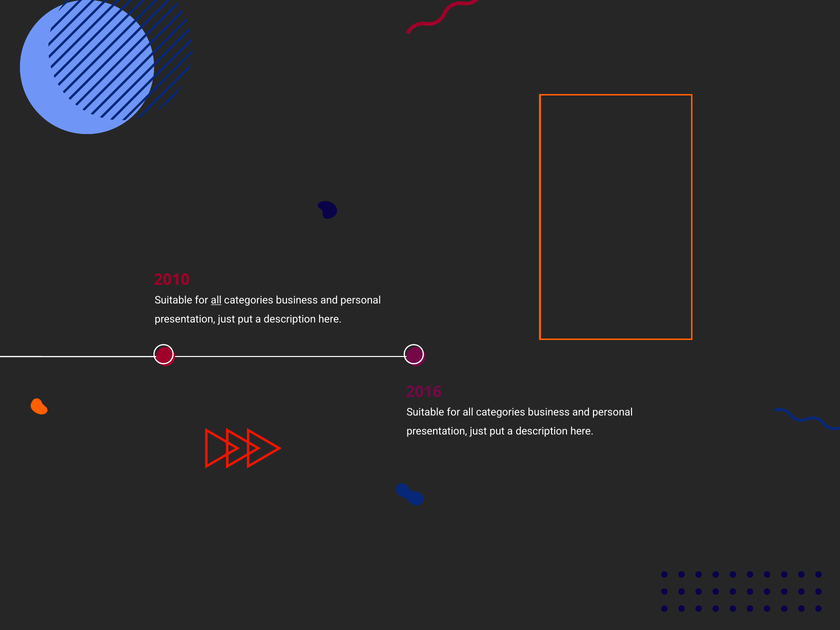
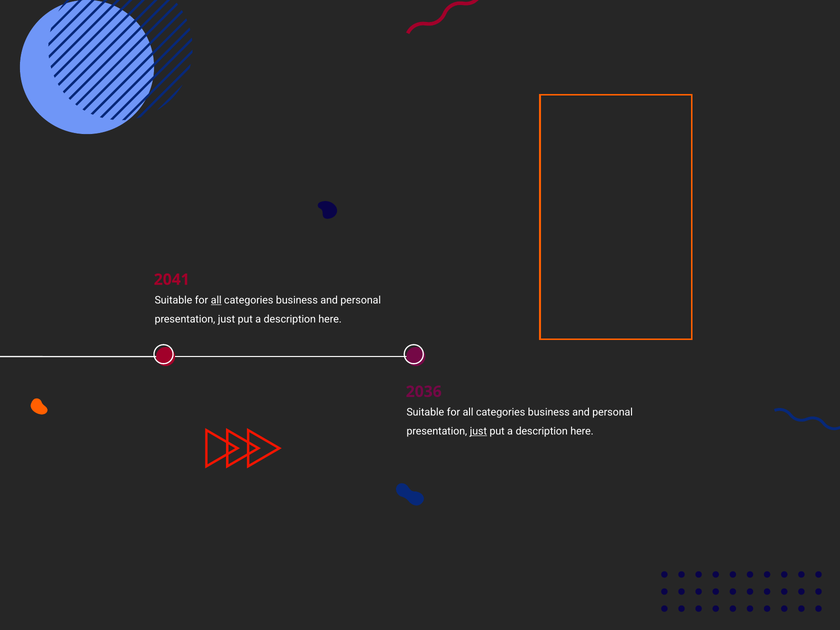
2010: 2010 -> 2041
2016: 2016 -> 2036
just at (478, 431) underline: none -> present
